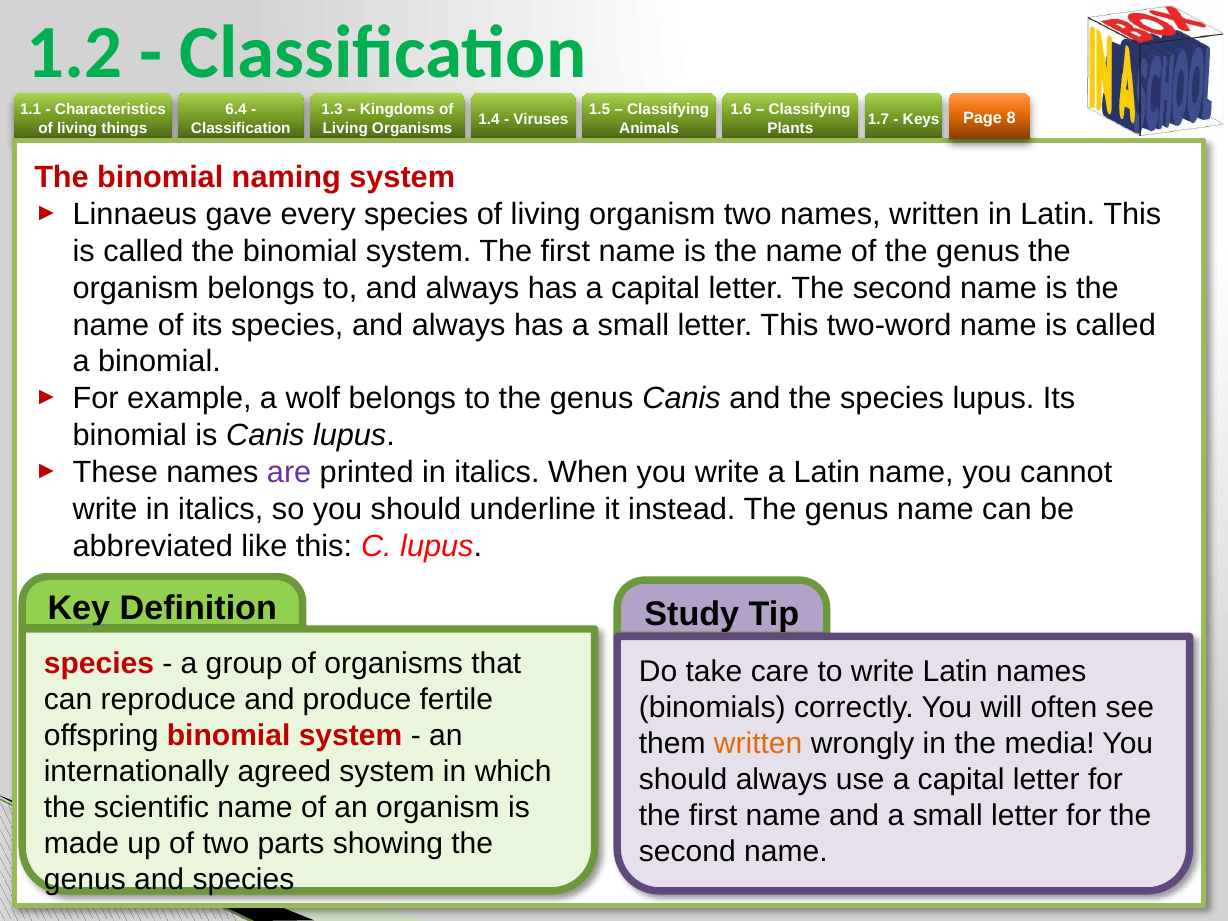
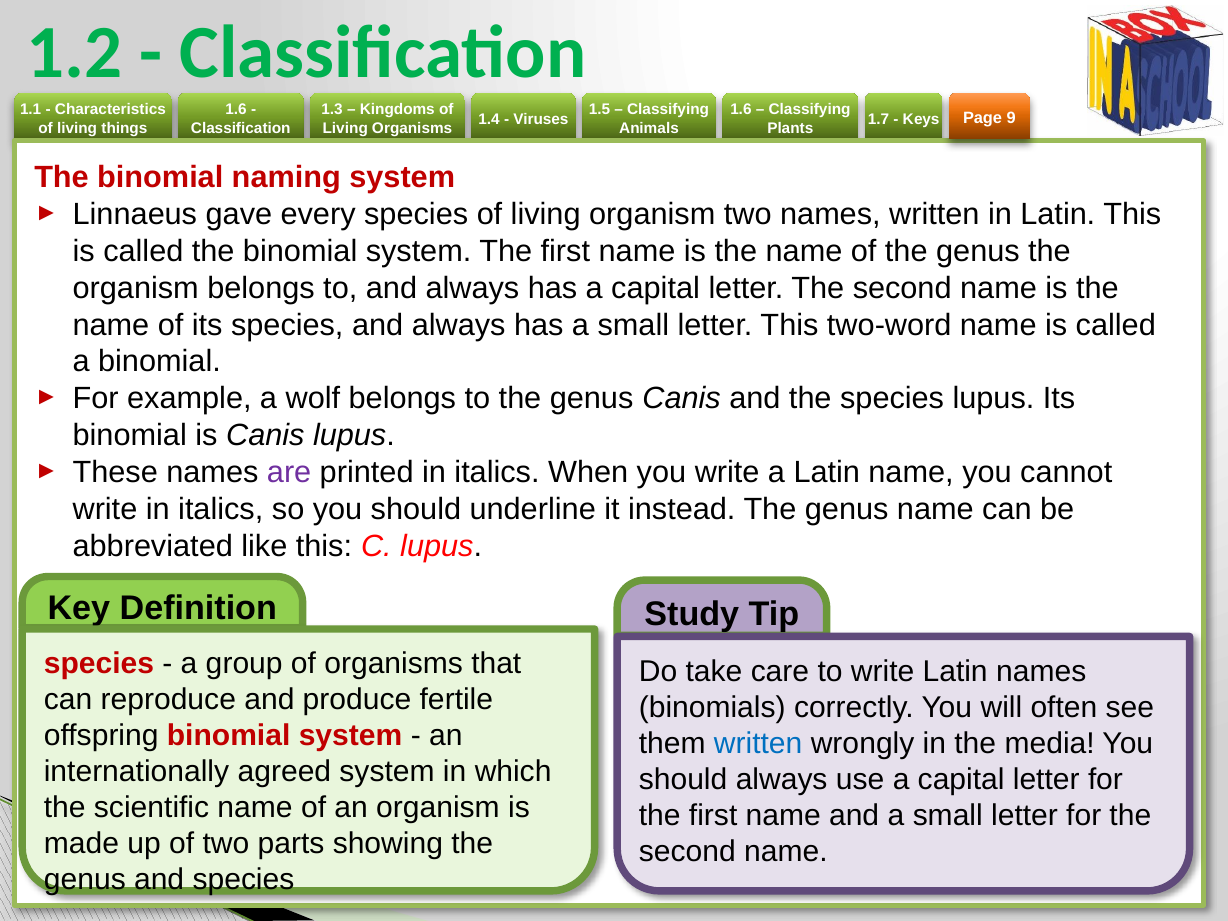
6.4 at (236, 110): 6.4 -> 1.6
8: 8 -> 9
written at (758, 743) colour: orange -> blue
